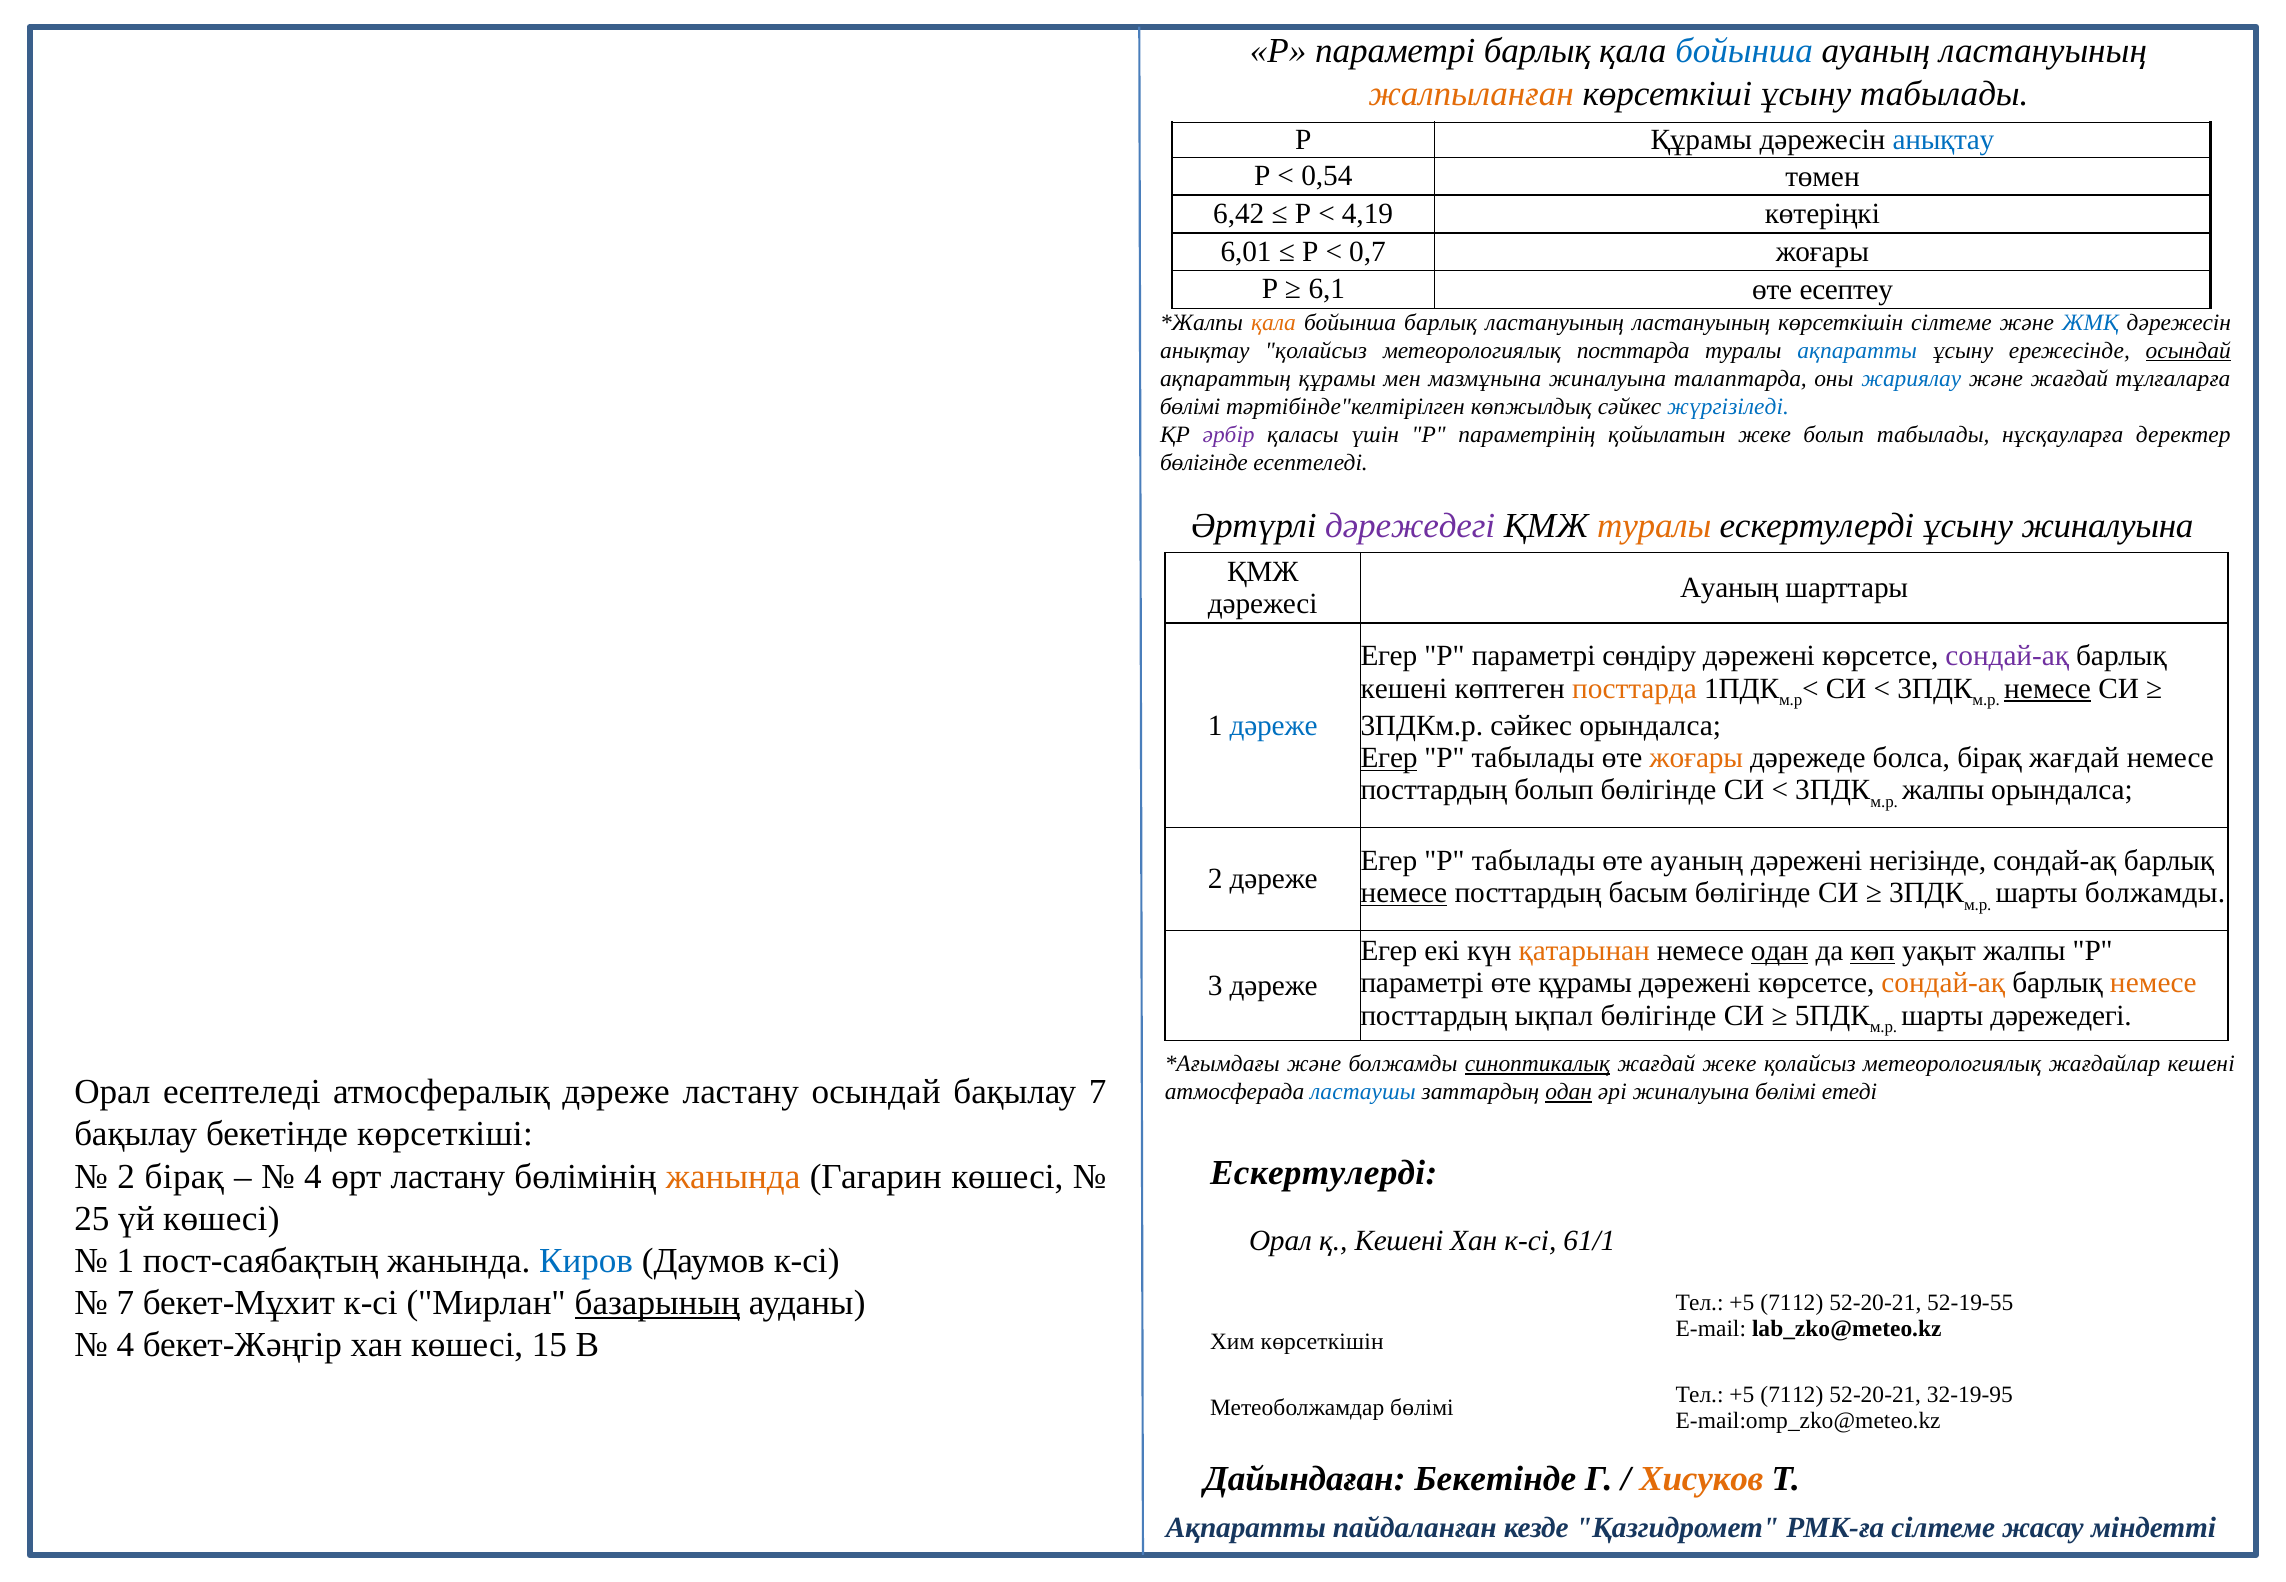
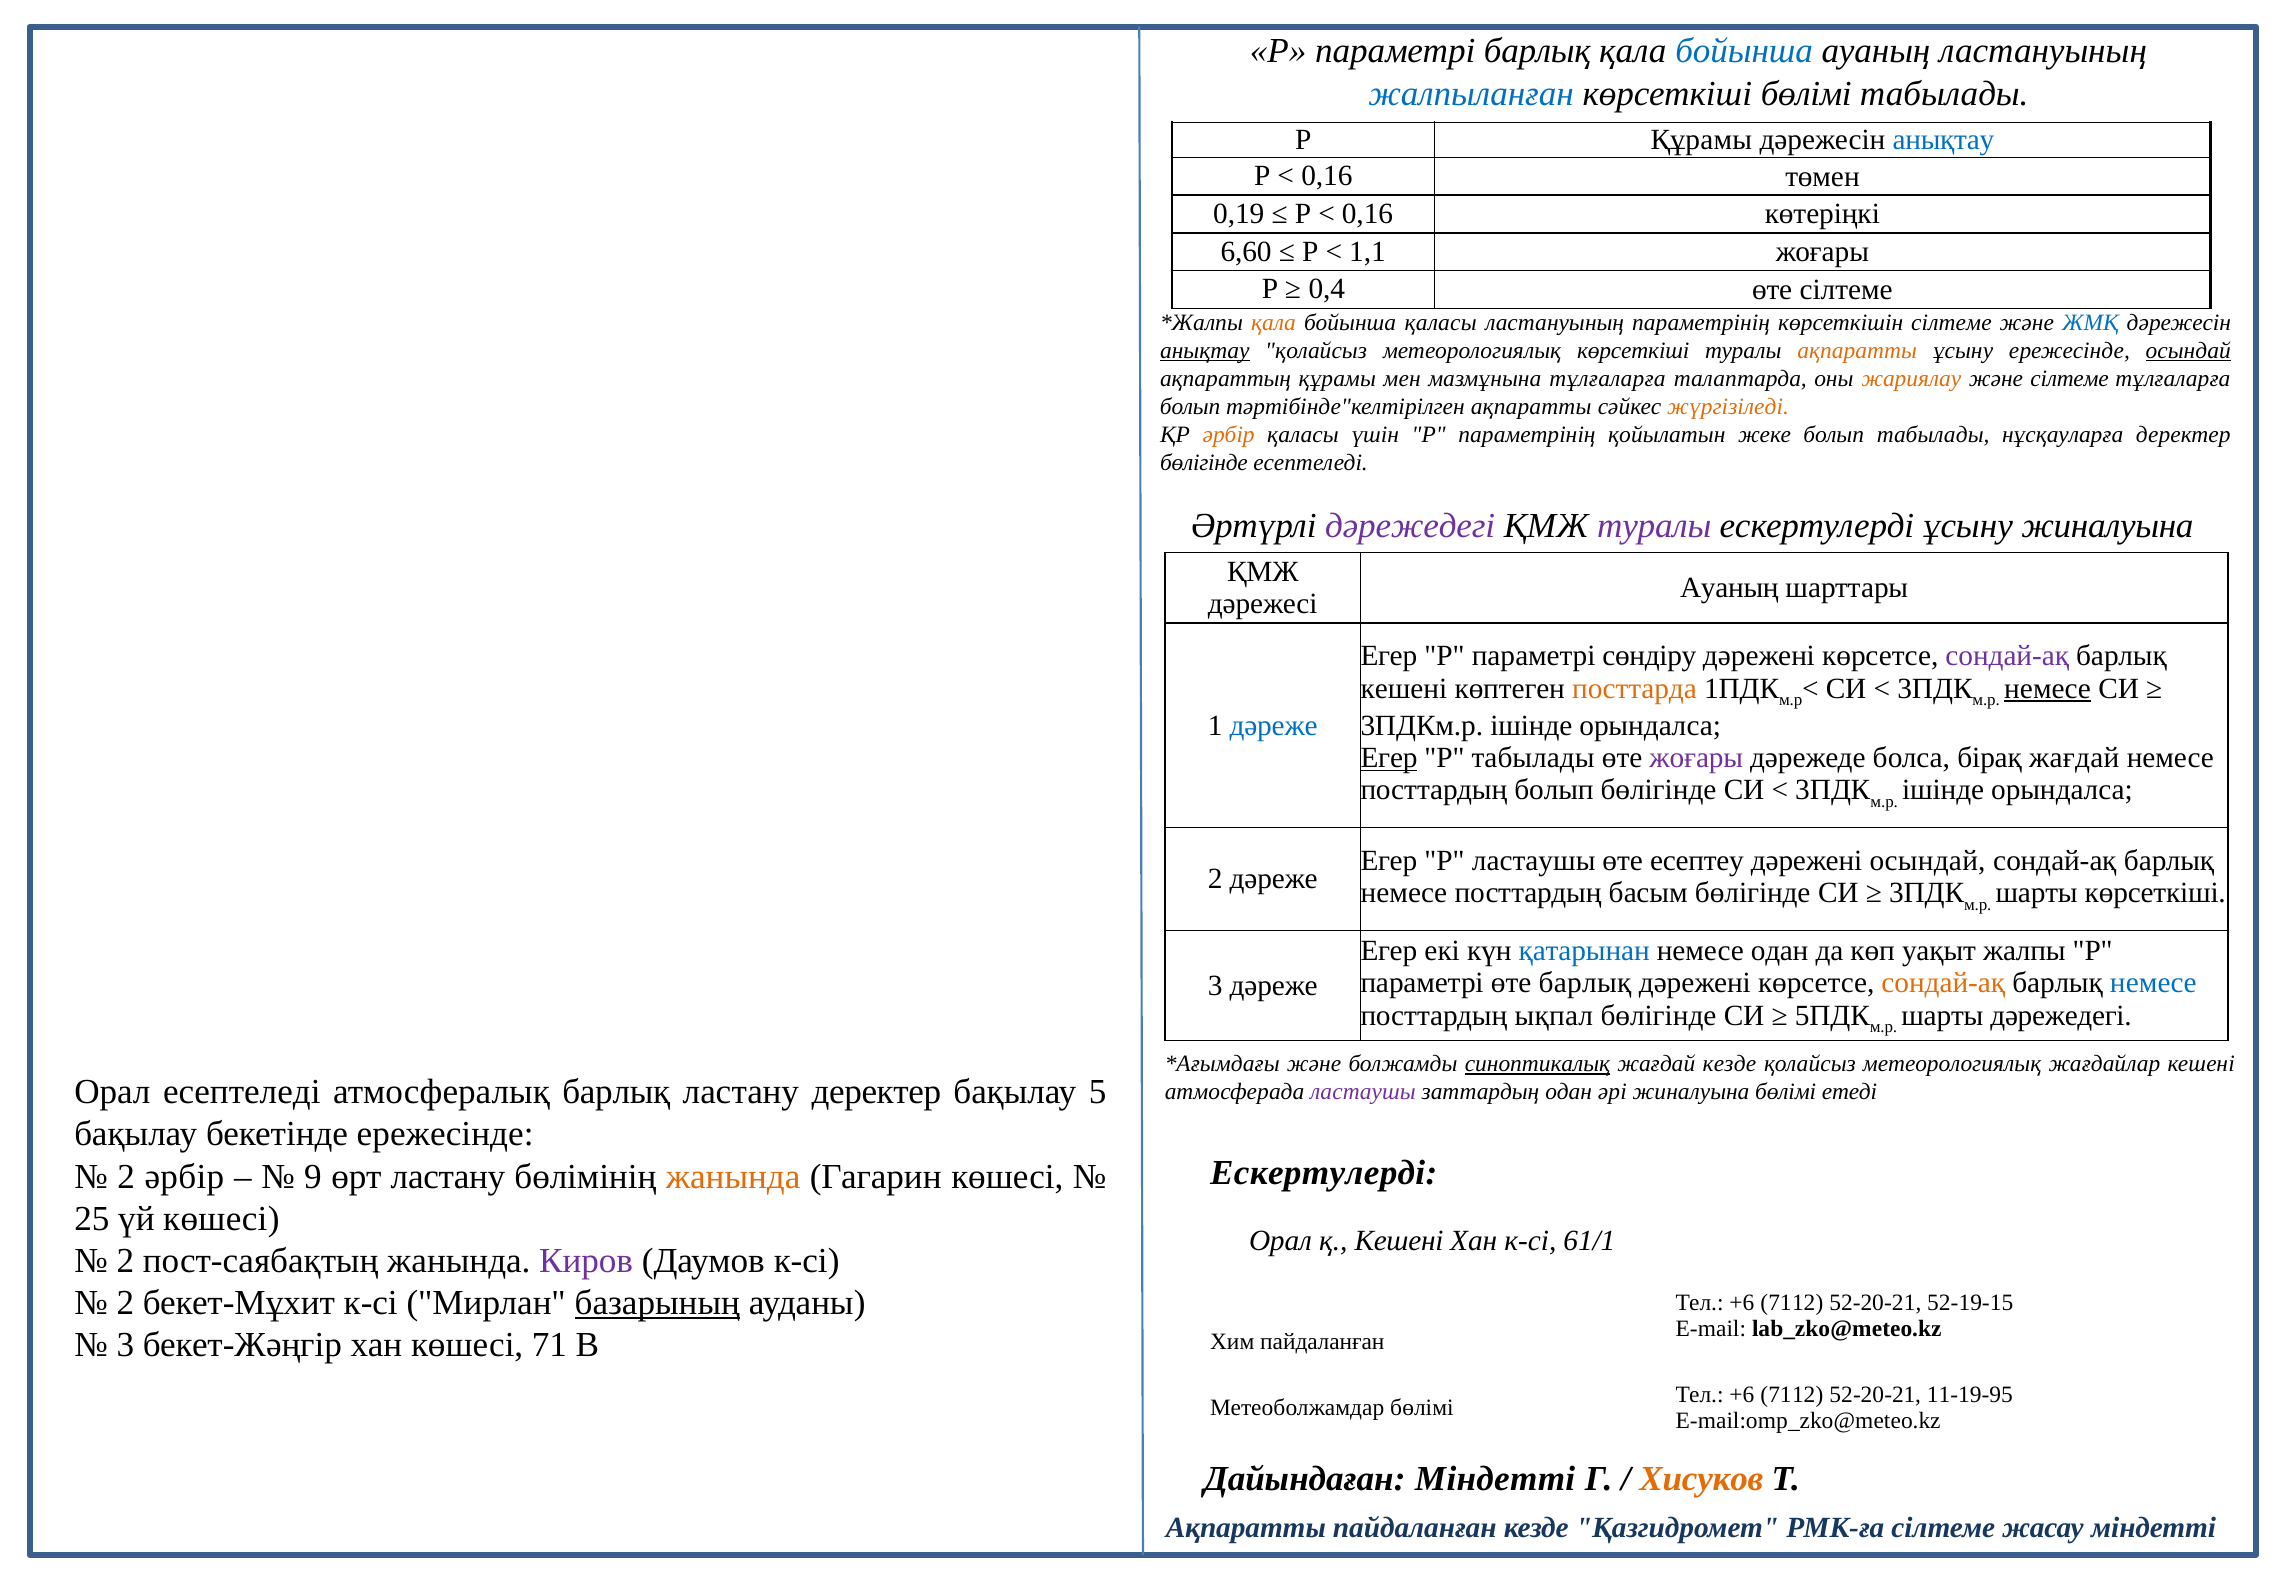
жалпыланған colour: orange -> blue
көрсеткіші ұсыну: ұсыну -> бөлімі
0,54 at (1327, 176): 0,54 -> 0,16
6,42: 6,42 -> 0,19
4,19 at (1367, 214): 4,19 -> 0,16
6,01: 6,01 -> 6,60
0,7: 0,7 -> 1,1
6,1: 6,1 -> 0,4
өте есептеу: есептеу -> сілтеме
бойынша барлық: барлық -> қаласы
ластануының ластануының: ластануының -> параметрінің
анықтау at (1205, 351) underline: none -> present
метеорологиялық посттарда: посттарда -> көрсеткіші
ақпаратты at (1857, 351) colour: blue -> orange
мазмұнына жиналуына: жиналуына -> тұлғаларға
жариялау colour: blue -> orange
және жағдай: жағдай -> сілтеме
бөлімі at (1190, 407): бөлімі -> болып
тәртібінде"келтірілген көпжылдық: көпжылдық -> ақпаратты
жүргізіледі colour: blue -> orange
әрбір at (1229, 435) colour: purple -> orange
туралы at (1654, 526) colour: orange -> purple
3ПДКм.р сәйкес: сәйкес -> ішінде
жоғары at (1696, 758) colour: orange -> purple
жалпы at (1943, 790): жалпы -> ішінде
Р табылады: табылады -> ластаушы
өте ауаның: ауаның -> есептеу
дәрежені негізінде: негізінде -> осындай
немесе at (1404, 893) underline: present -> none
шарты болжамды: болжамды -> көрсеткіші
қатарынан colour: orange -> blue
одан at (1780, 951) underline: present -> none
көп underline: present -> none
өте құрамы: құрамы -> барлық
немесе at (2153, 984) colour: orange -> blue
жағдай жеке: жеке -> кезде
атмосфералық дәреже: дәреже -> барлық
ластану осындай: осындай -> деректер
бақылау 7: 7 -> 5
ластаушы at (1363, 1092) colour: blue -> purple
одан at (1569, 1092) underline: present -> none
бекетінде көрсеткіші: көрсеткіші -> ережесінде
2 бірақ: бірақ -> әрбір
4 at (313, 1177): 4 -> 9
1 at (125, 1261): 1 -> 2
Киров colour: blue -> purple
7 at (125, 1303): 7 -> 2
+5 at (1742, 1303): +5 -> +6
52-19-55: 52-19-55 -> 52-19-15
4 at (125, 1346): 4 -> 3
15: 15 -> 71
Хим көрсеткішін: көрсеткішін -> пайдаланған
+5 at (1742, 1395): +5 -> +6
32-19-95: 32-19-95 -> 11-19-95
Дайындаған Бекетінде: Бекетінде -> Міндетті
